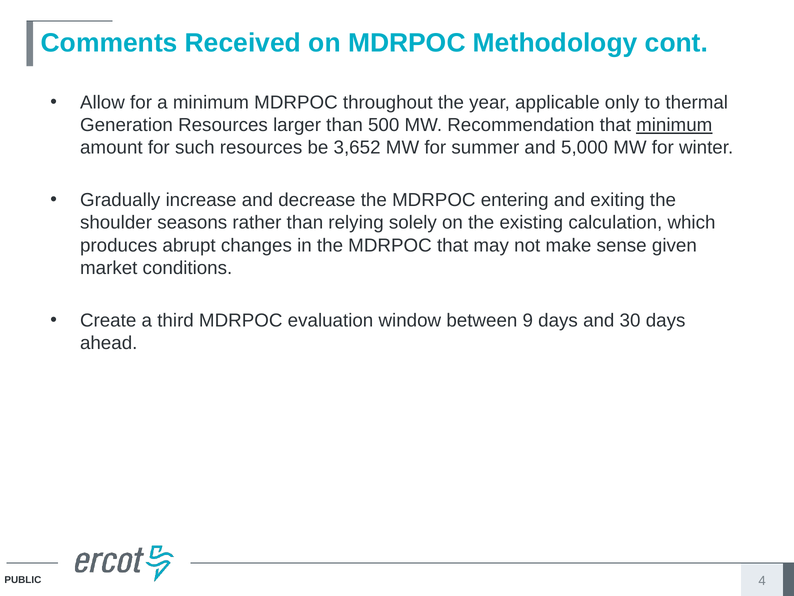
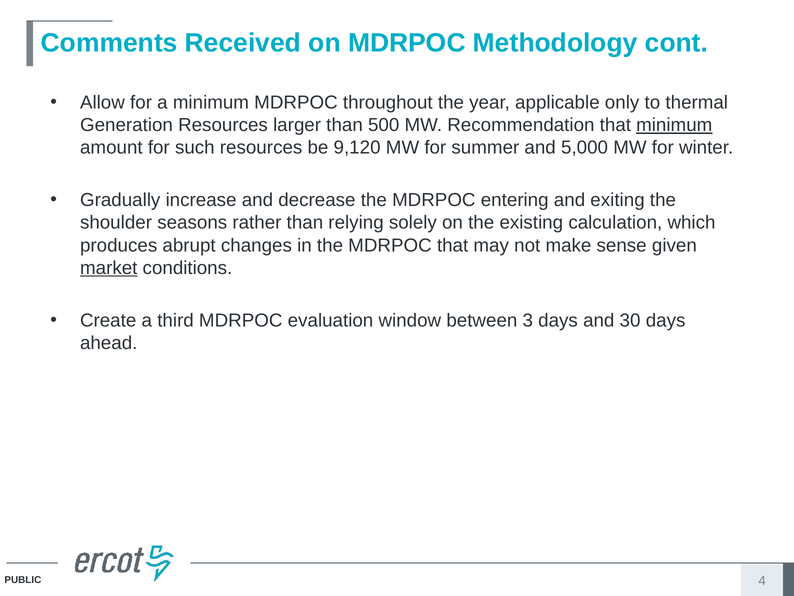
3,652: 3,652 -> 9,120
market underline: none -> present
9: 9 -> 3
